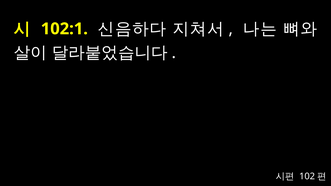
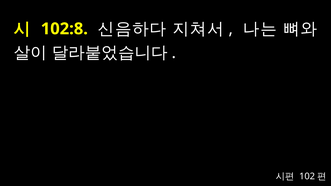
102:1: 102:1 -> 102:8
